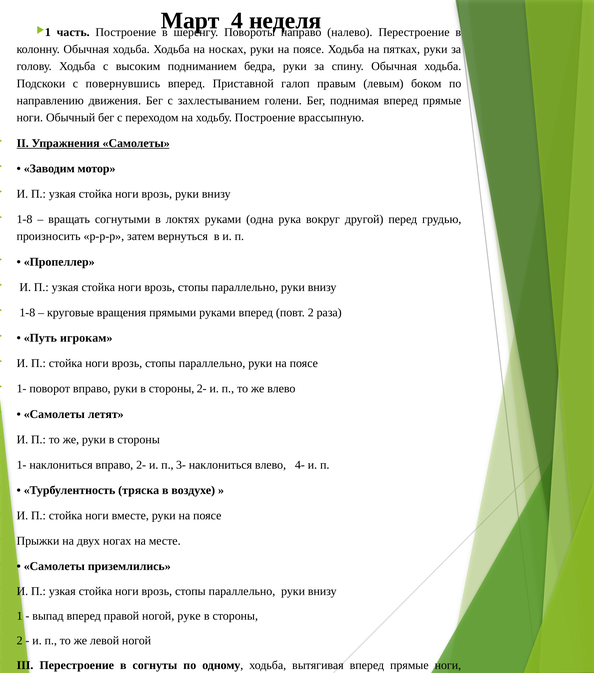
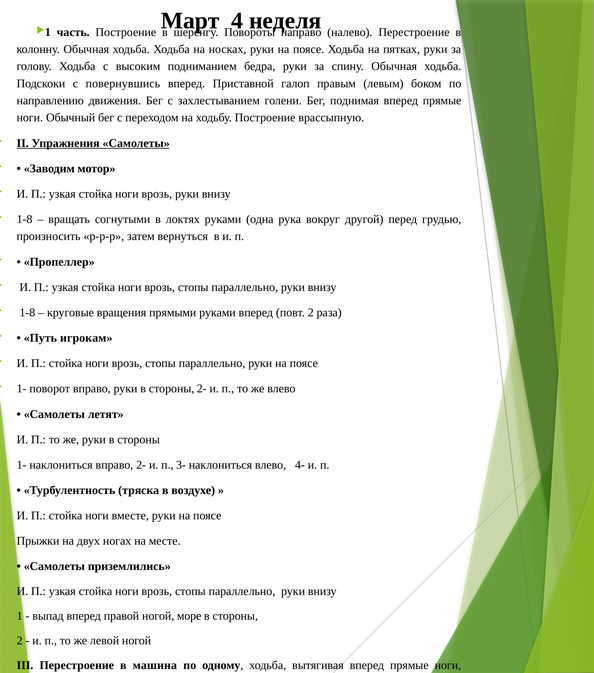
руке: руке -> море
согнуты: согнуты -> машина
